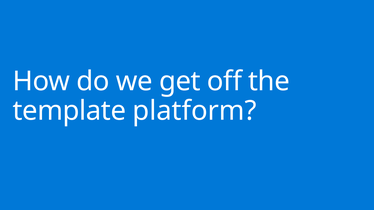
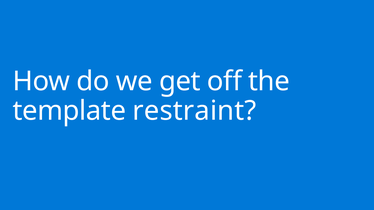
platform: platform -> restraint
